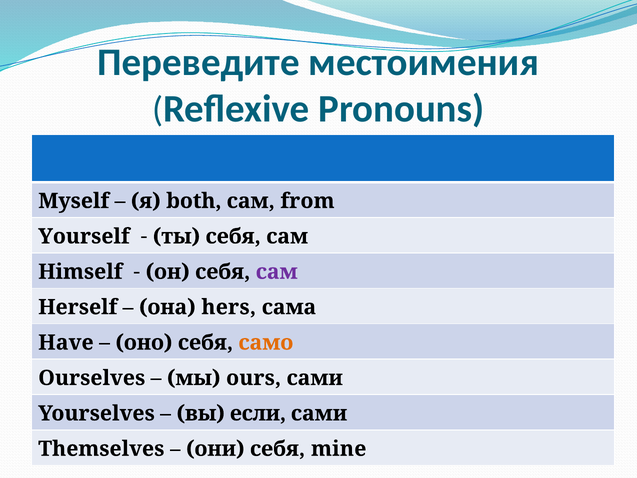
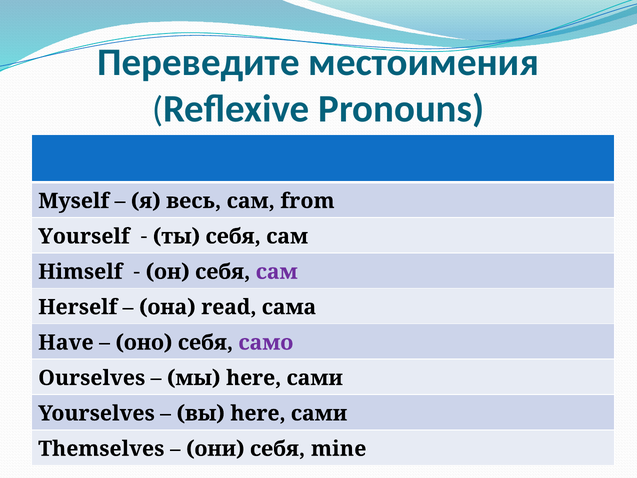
both: both -> весь
hers: hers -> read
само colour: orange -> purple
мы ours: ours -> here
вы если: если -> here
